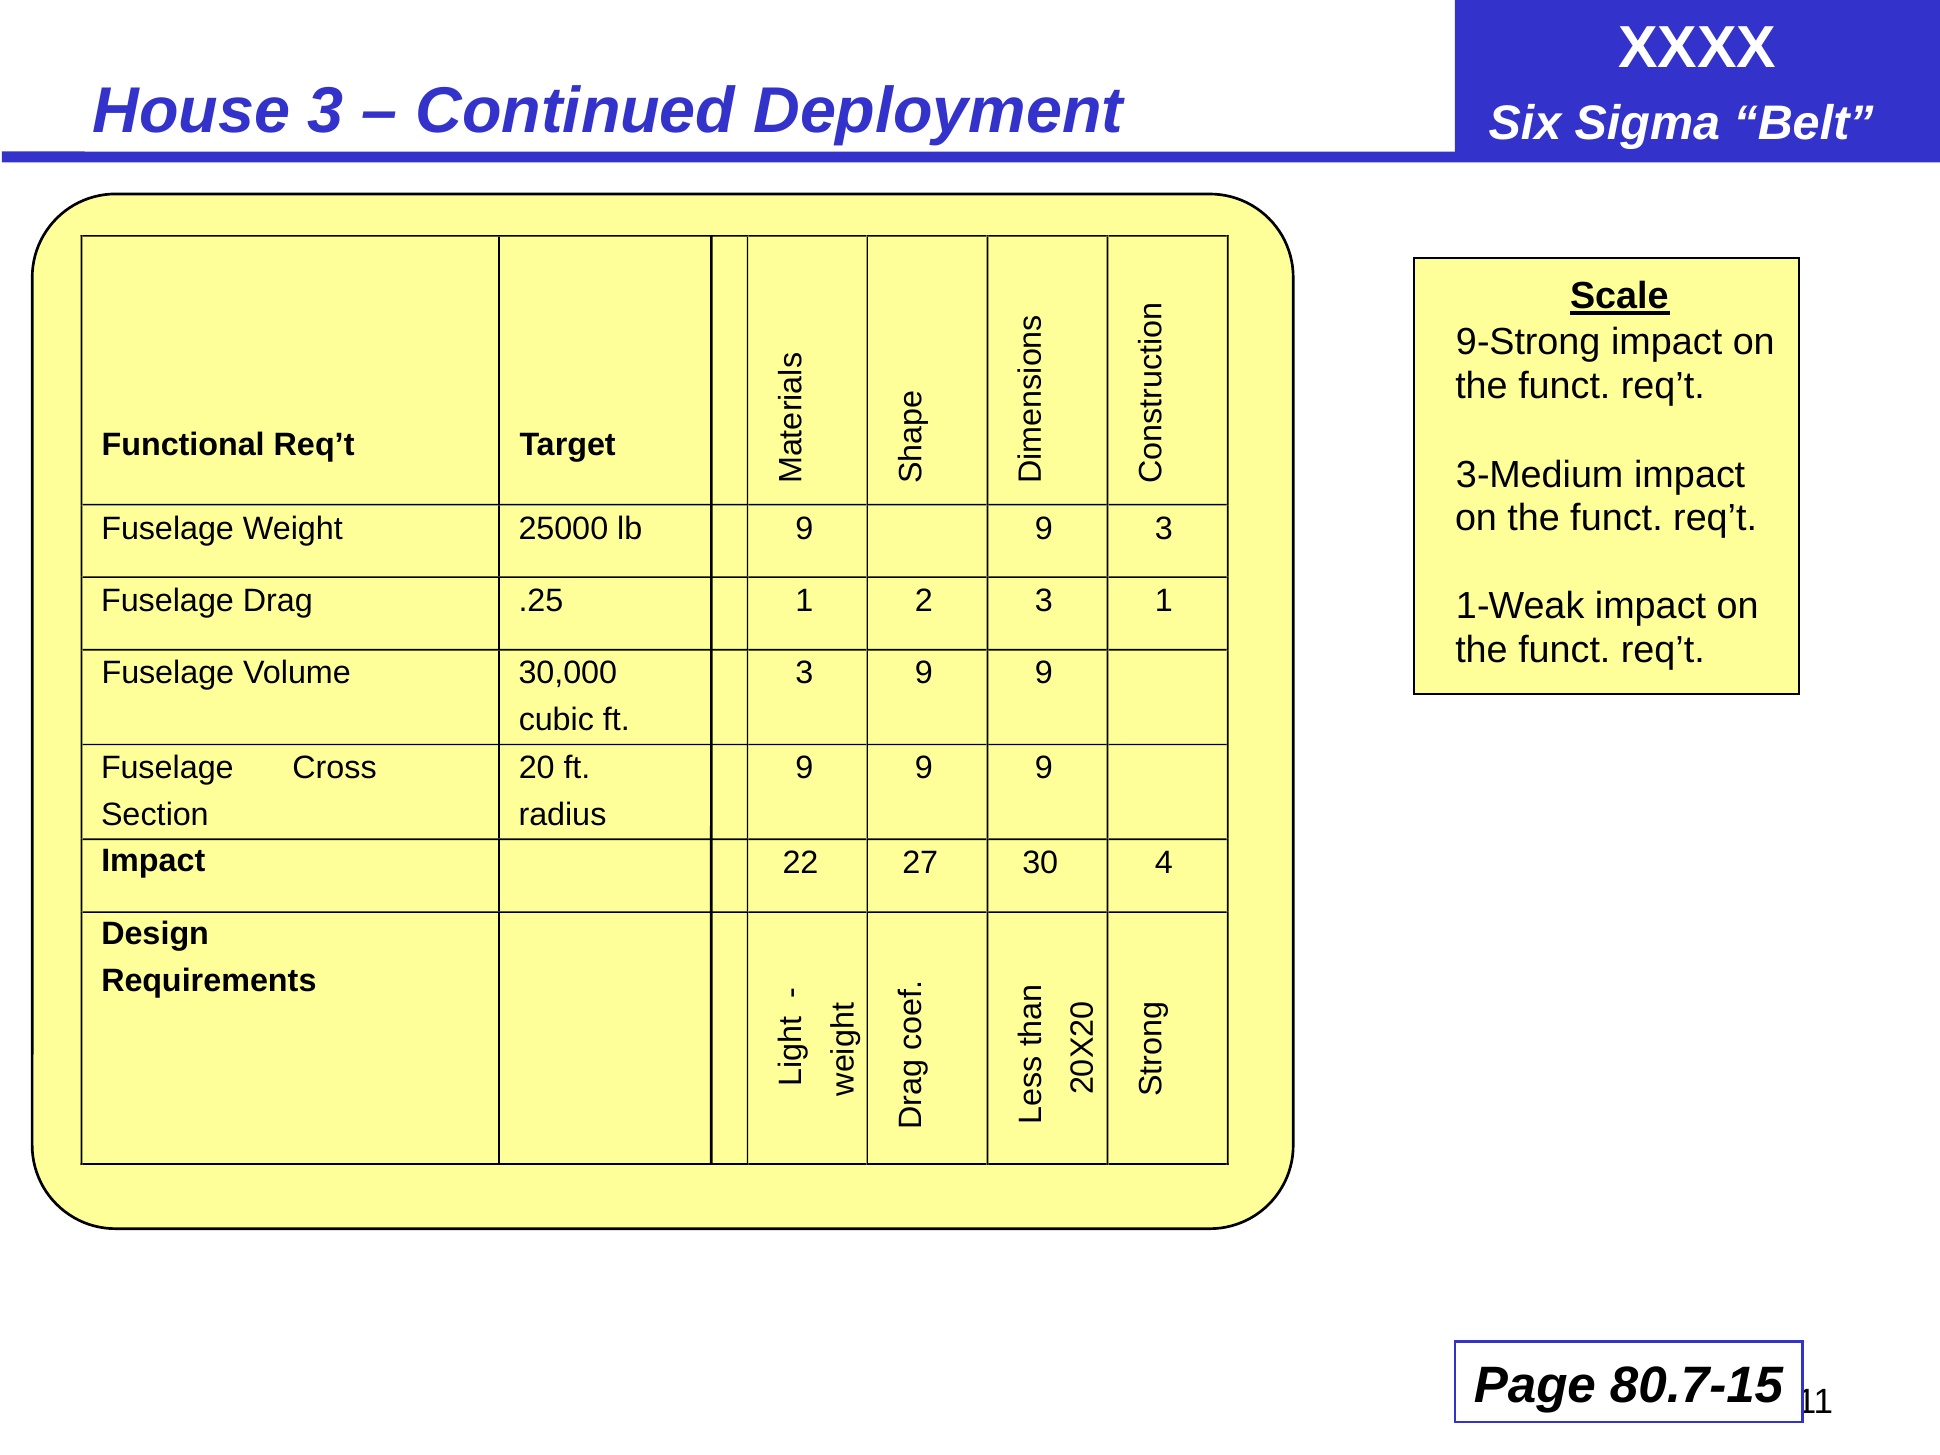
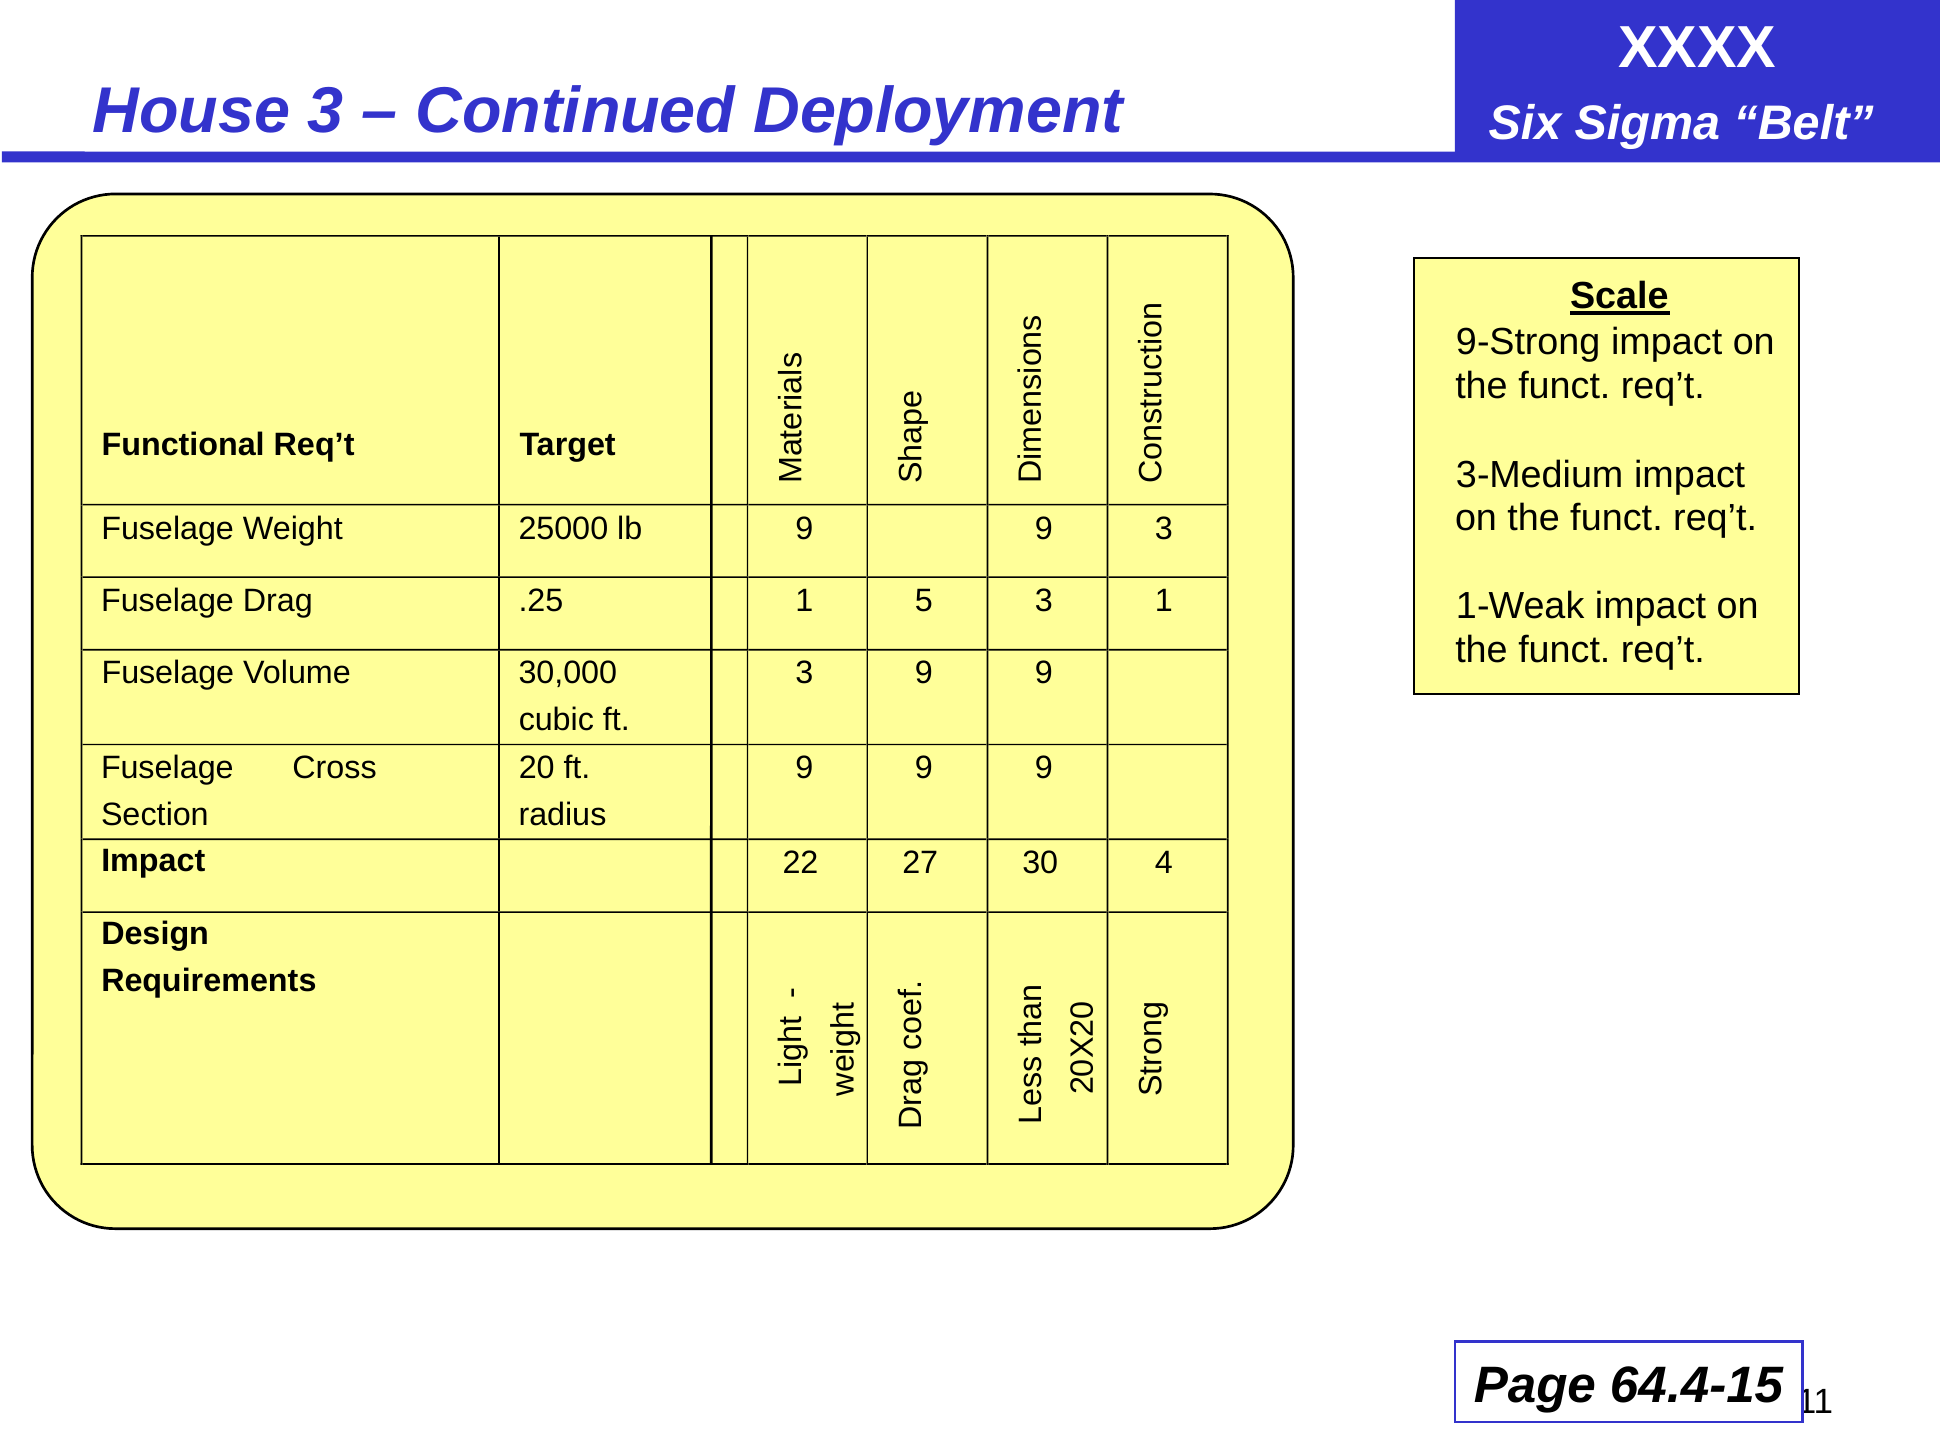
1 2: 2 -> 5
80.7-15: 80.7-15 -> 64.4-15
